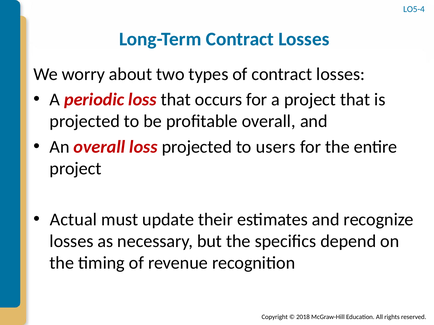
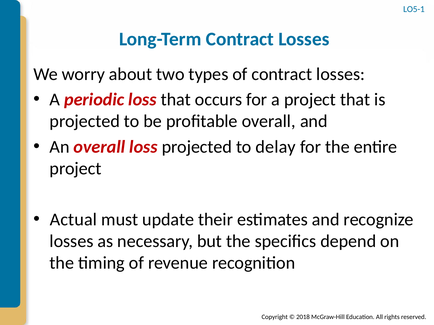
LO5-4: LO5-4 -> LO5-1
users: users -> delay
